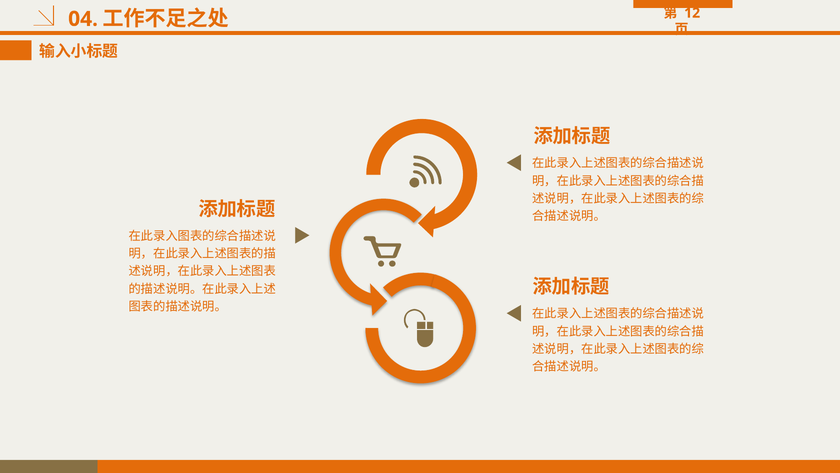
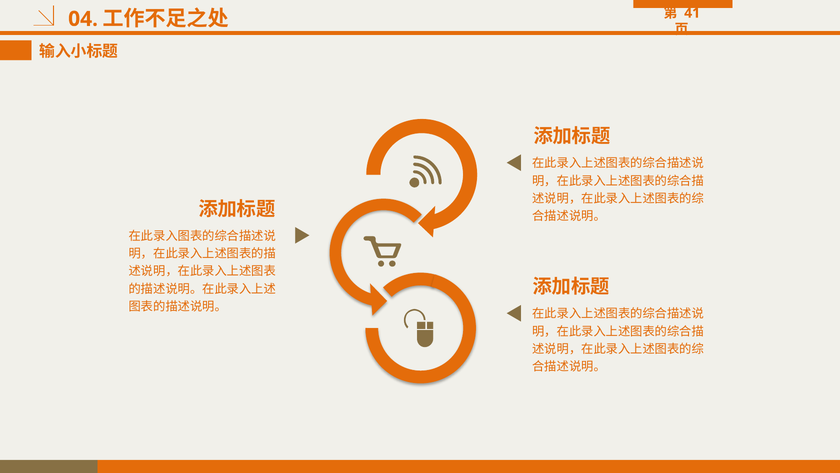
12: 12 -> 41
